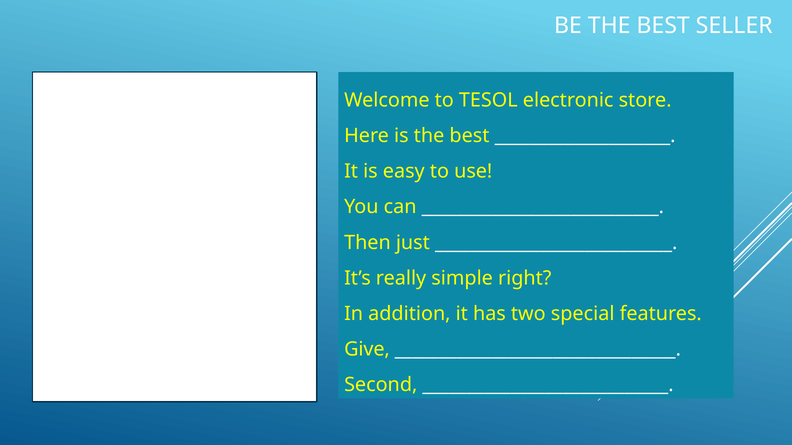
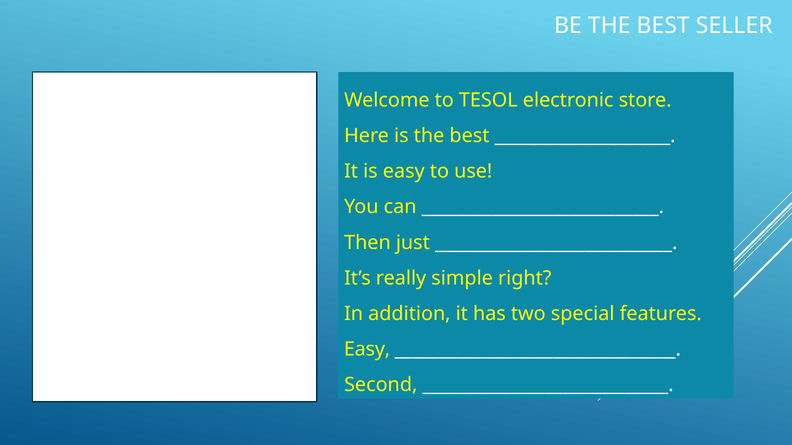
Give at (367, 350): Give -> Easy
